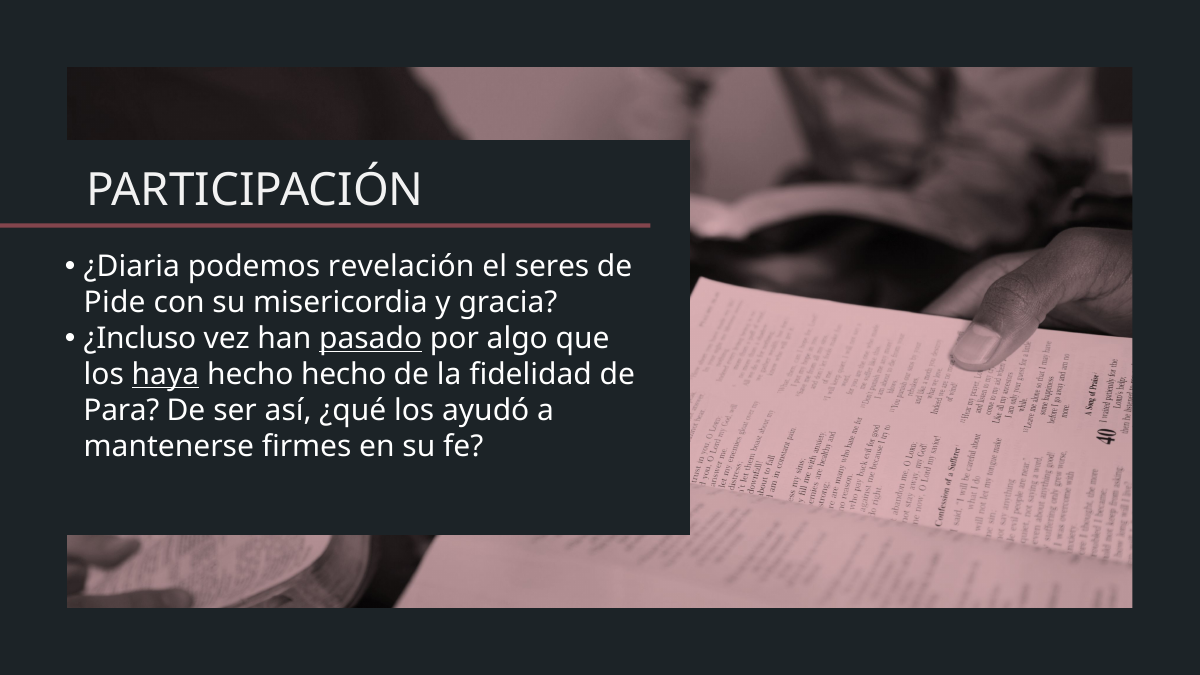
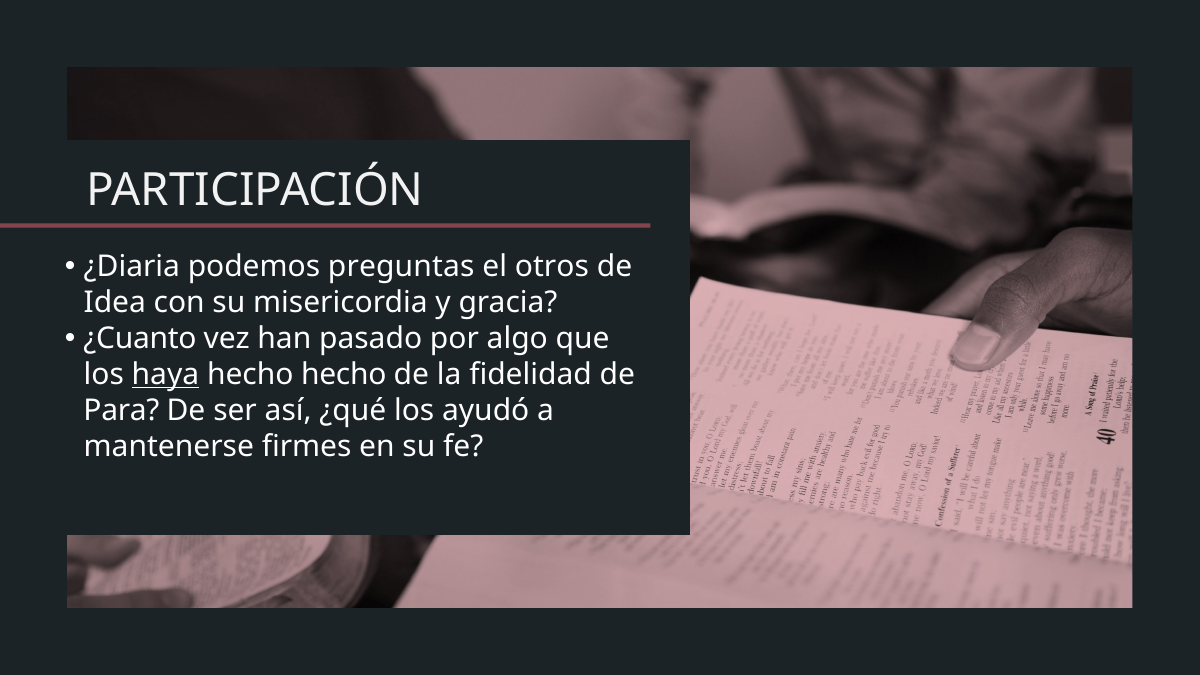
revelación: revelación -> preguntas
seres: seres -> otros
Pide: Pide -> Idea
¿Incluso: ¿Incluso -> ¿Cuanto
pasado underline: present -> none
